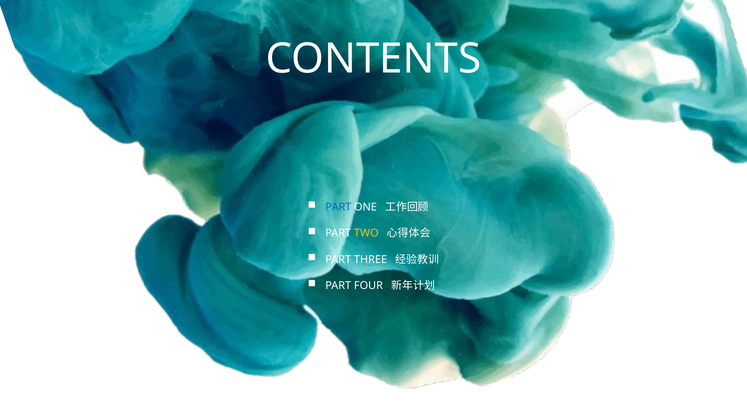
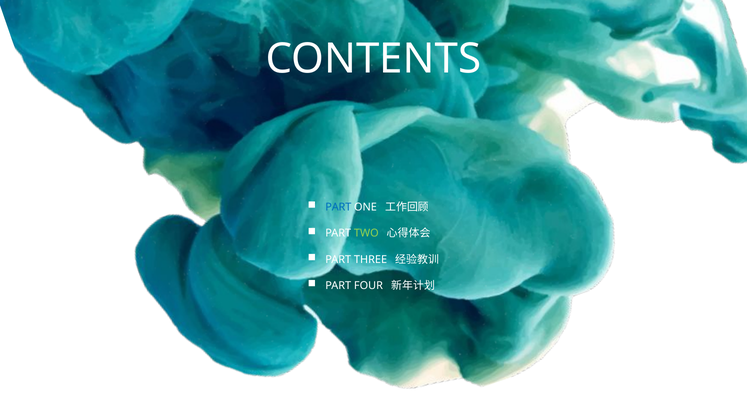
TWO colour: yellow -> light green
